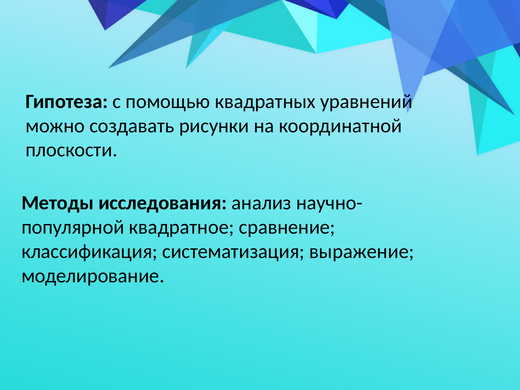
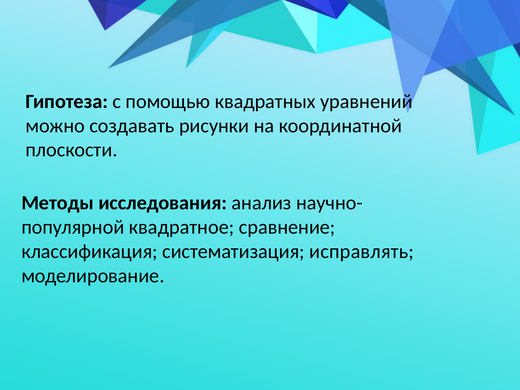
выражение: выражение -> исправлять
